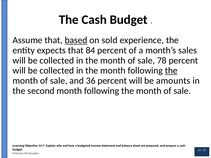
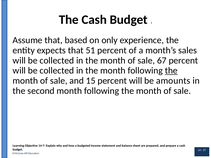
based underline: present -> none
sold: sold -> only
84: 84 -> 51
78: 78 -> 67
36: 36 -> 15
